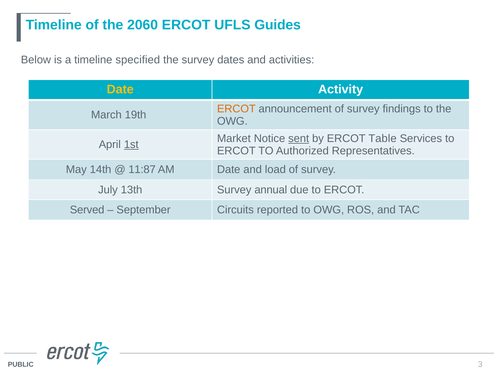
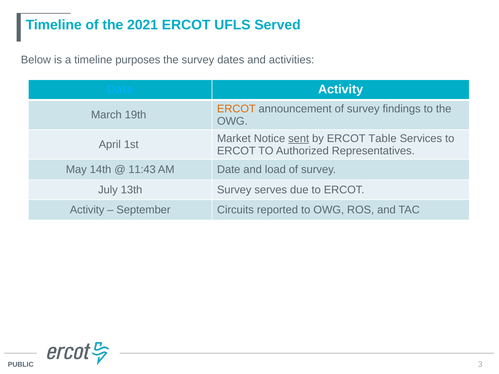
2060: 2060 -> 2021
Guides: Guides -> Served
specified: specified -> purposes
Date at (120, 90) colour: yellow -> light blue
1st underline: present -> none
11:87: 11:87 -> 11:43
annual: annual -> serves
Served at (87, 210): Served -> Activity
